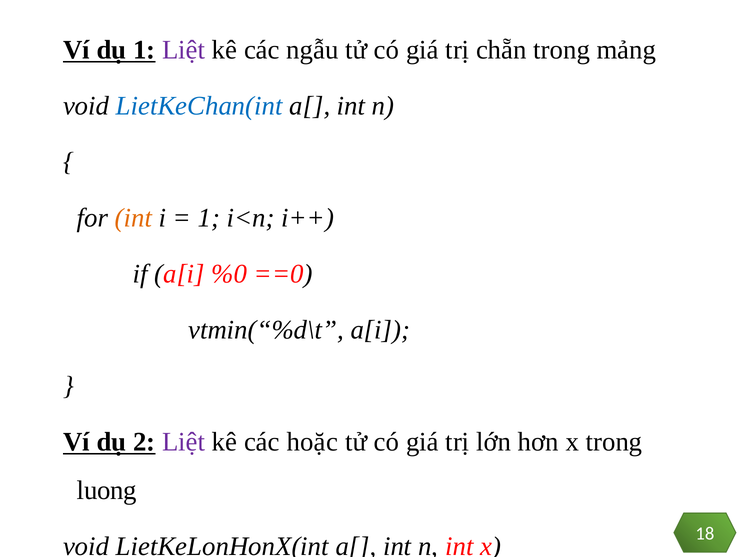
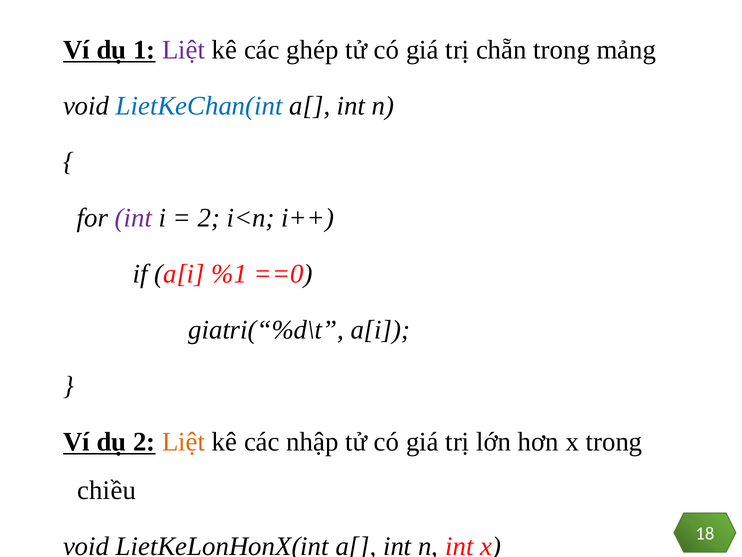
ngẫu: ngẫu -> ghép
int at (133, 218) colour: orange -> purple
1 at (209, 218): 1 -> 2
%0: %0 -> %1
vtmin(“%d\t: vtmin(“%d\t -> giatri(“%d\t
Liệt at (184, 442) colour: purple -> orange
hoặc: hoặc -> nhập
luong: luong -> chiều
